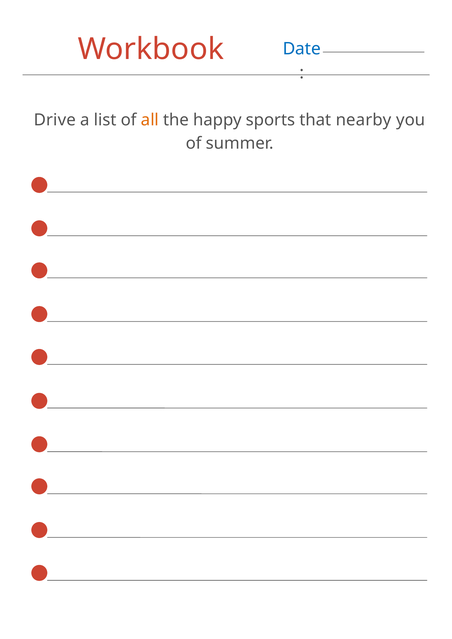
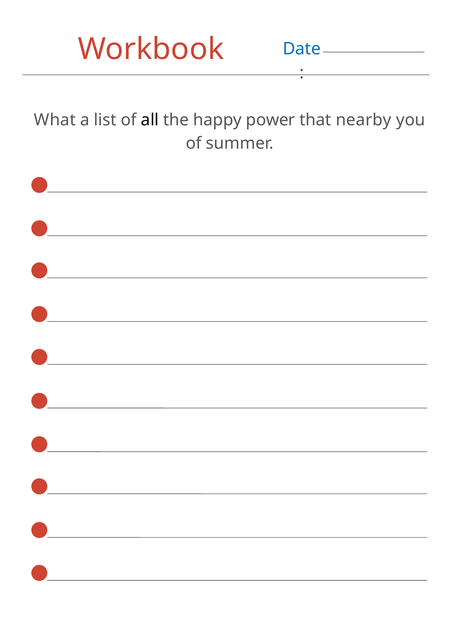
Drive: Drive -> What
all colour: orange -> black
sports: sports -> power
